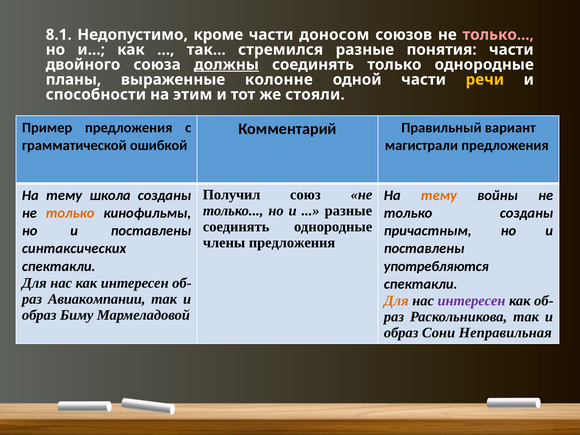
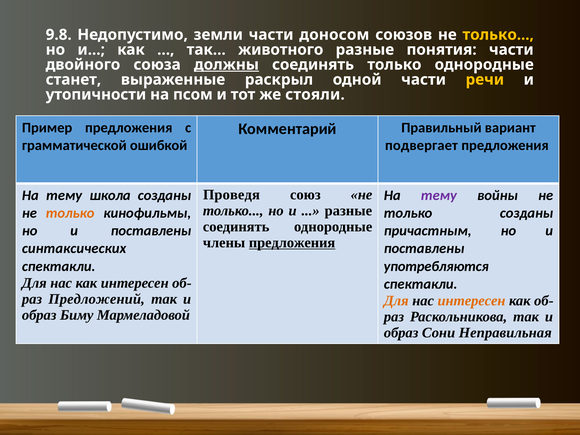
8.1: 8.1 -> 9.8
кроме: кроме -> земли
только at (498, 35) colour: pink -> yellow
стремился: стремился -> животного
планы: планы -> станет
колонне: колонне -> раскрыл
способности: способности -> утопичности
этим: этим -> псом
магистрали: магистрали -> подвергает
Получил: Получил -> Проведя
тему at (439, 195) colour: orange -> purple
предложения at (292, 243) underline: none -> present
Авиакомпании: Авиакомпании -> Предложений
интересен at (472, 301) colour: purple -> orange
